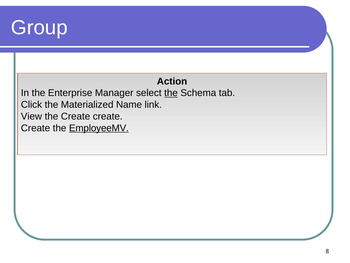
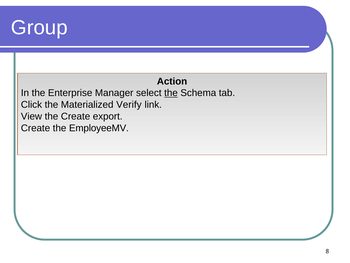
Name: Name -> Verify
the Create create: create -> export
EmployeeMV underline: present -> none
